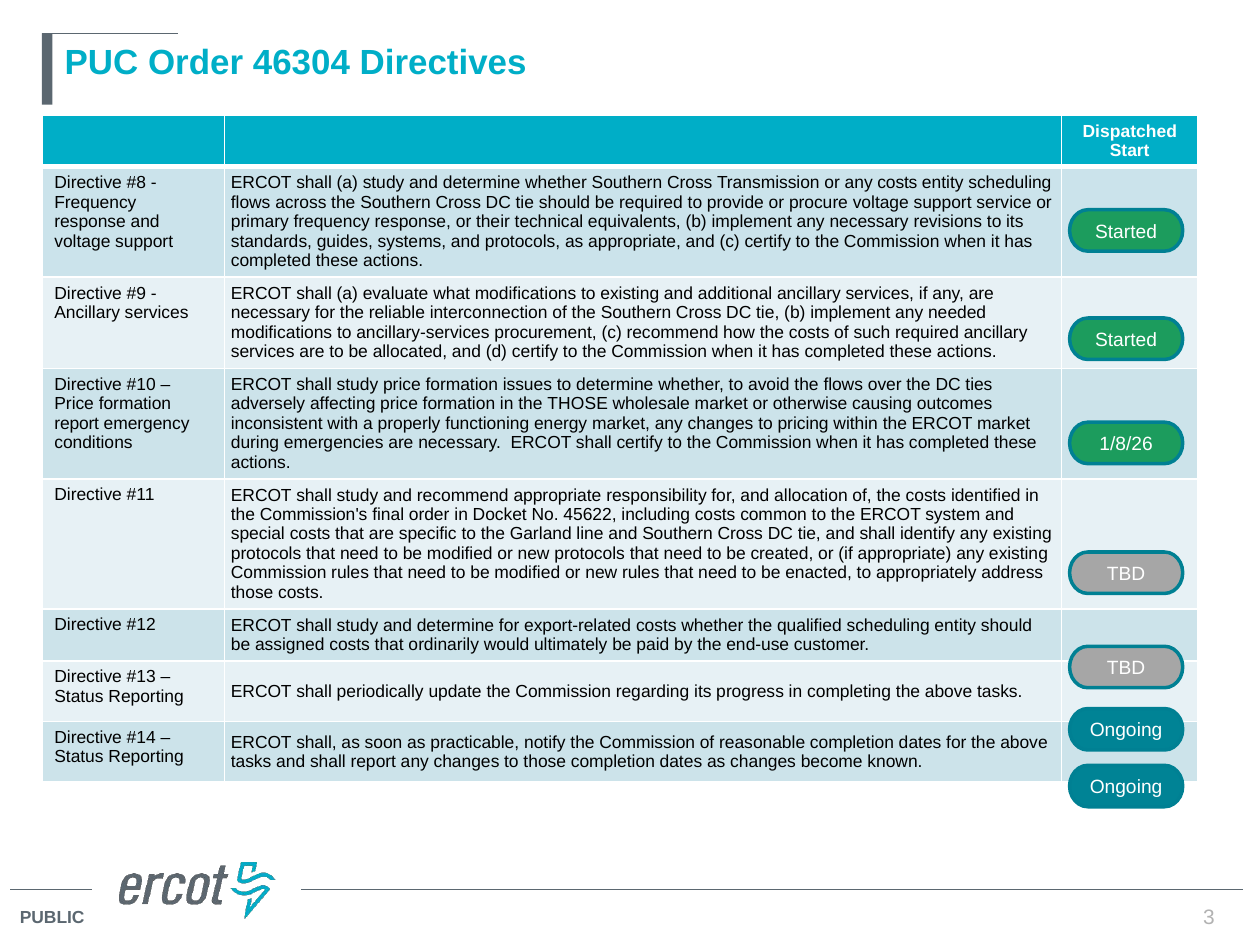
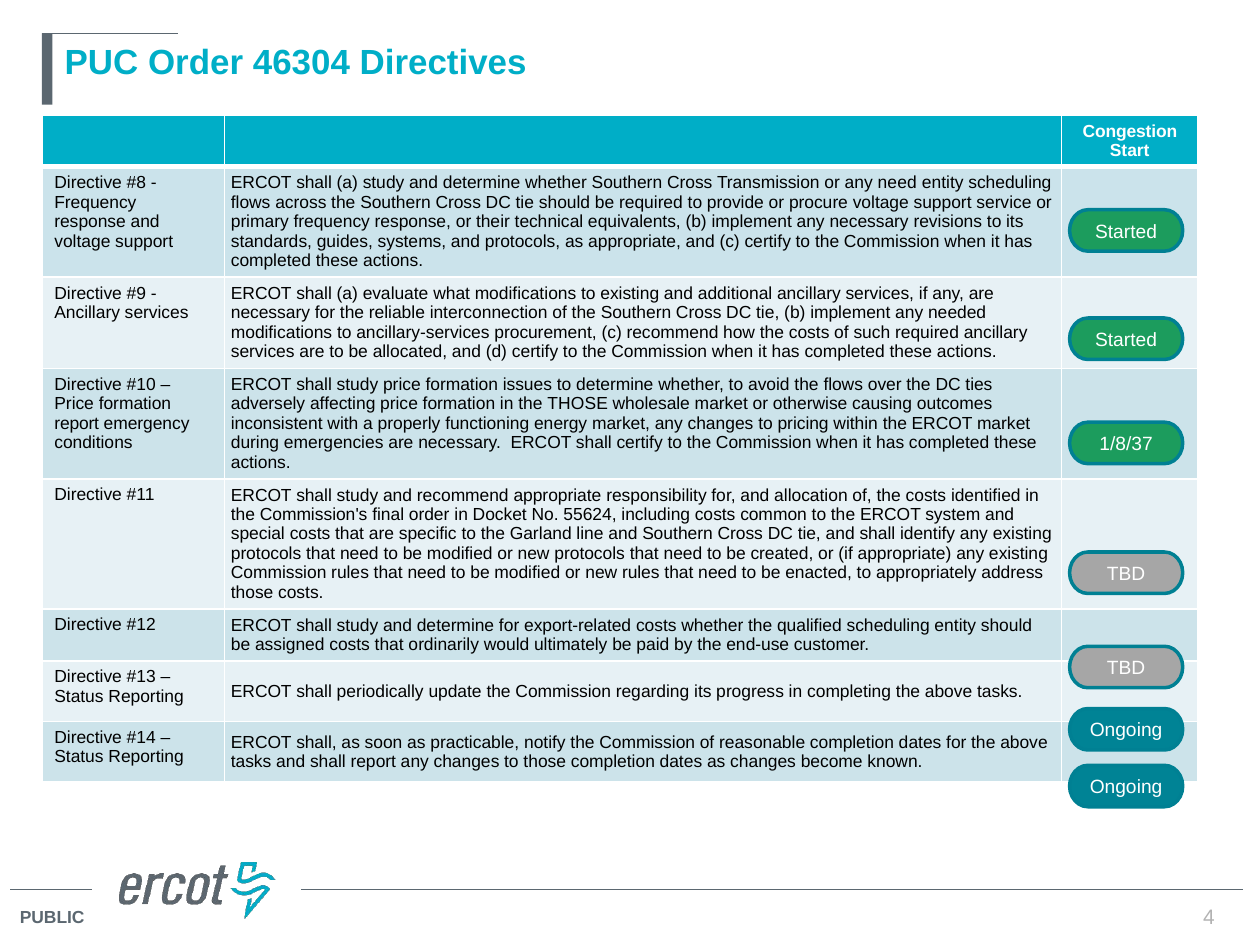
Dispatched: Dispatched -> Congestion
any costs: costs -> need
1/8/26: 1/8/26 -> 1/8/37
45622: 45622 -> 55624
3: 3 -> 4
